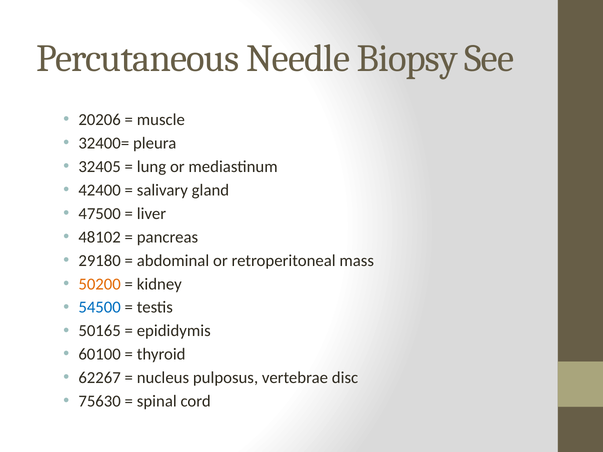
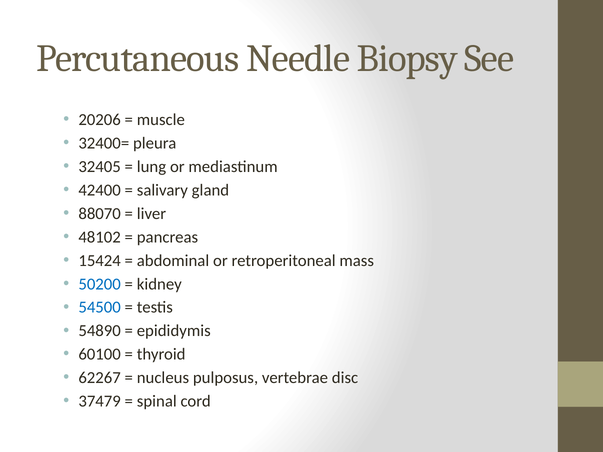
47500: 47500 -> 88070
29180: 29180 -> 15424
50200 colour: orange -> blue
50165: 50165 -> 54890
75630: 75630 -> 37479
